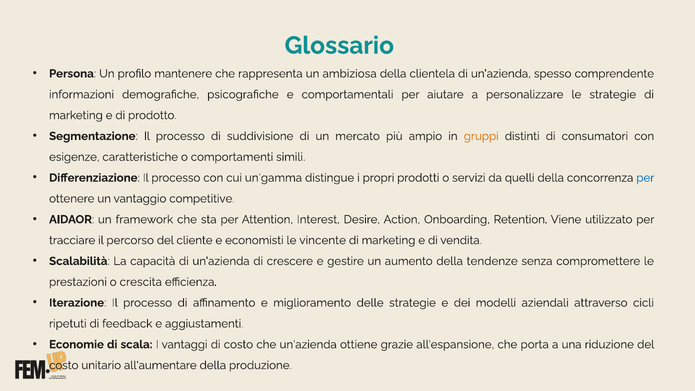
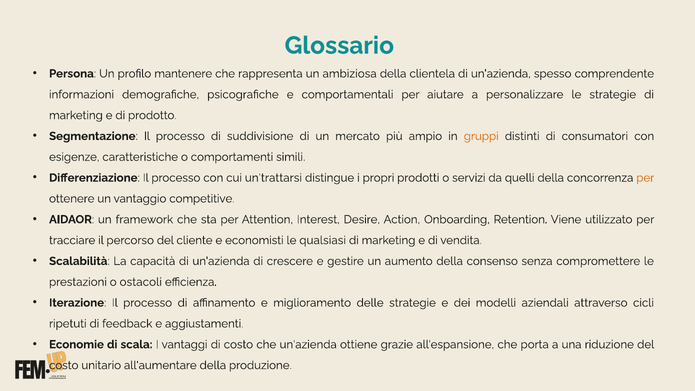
un'gamma: un'gamma -> un'trattarsi
per at (645, 178) colour: blue -> orange
vincente: vincente -> qualsiasi
tendenze: tendenze -> consenso
crescita: crescita -> ostacoli
